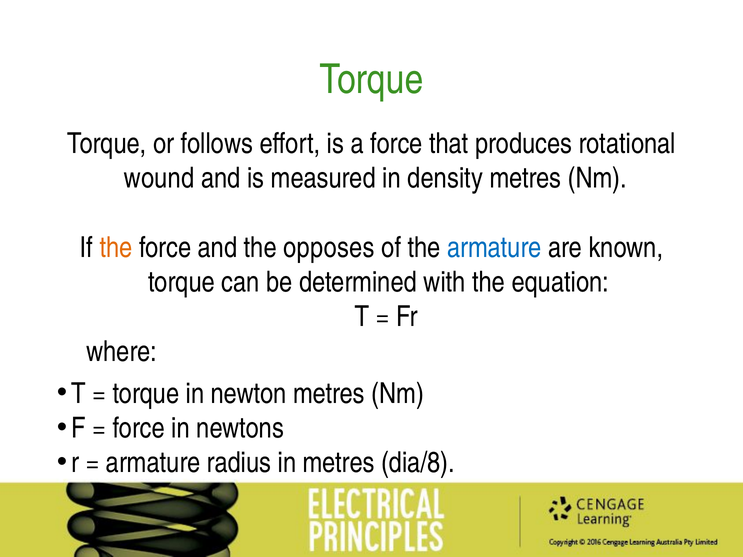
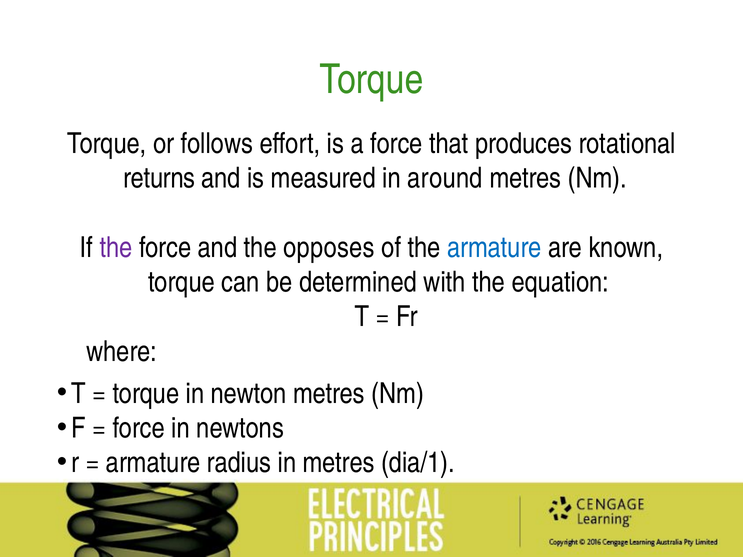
wound: wound -> returns
density: density -> around
the at (116, 248) colour: orange -> purple
dia/8: dia/8 -> dia/1
